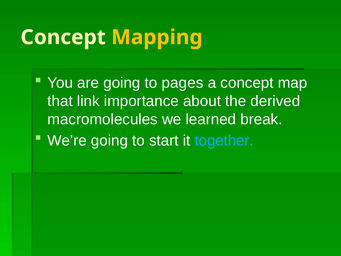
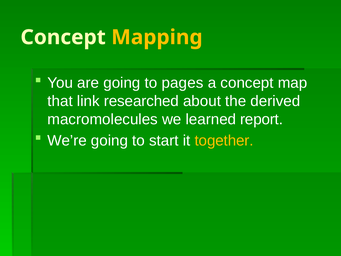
importance: importance -> researched
break: break -> report
together colour: light blue -> yellow
